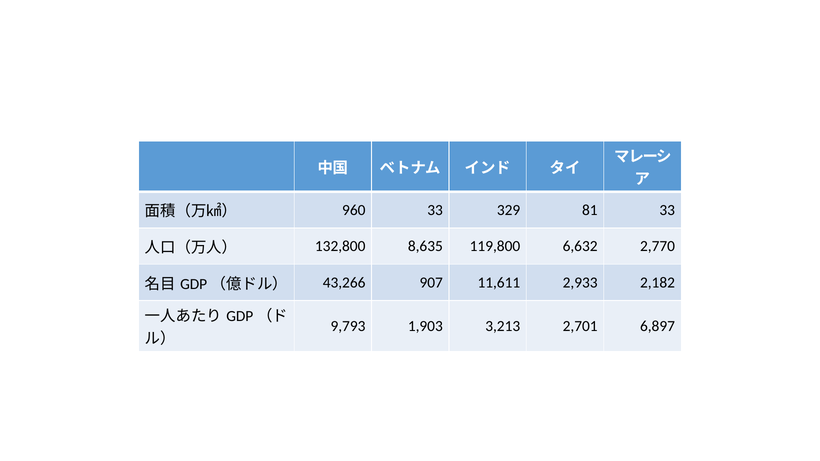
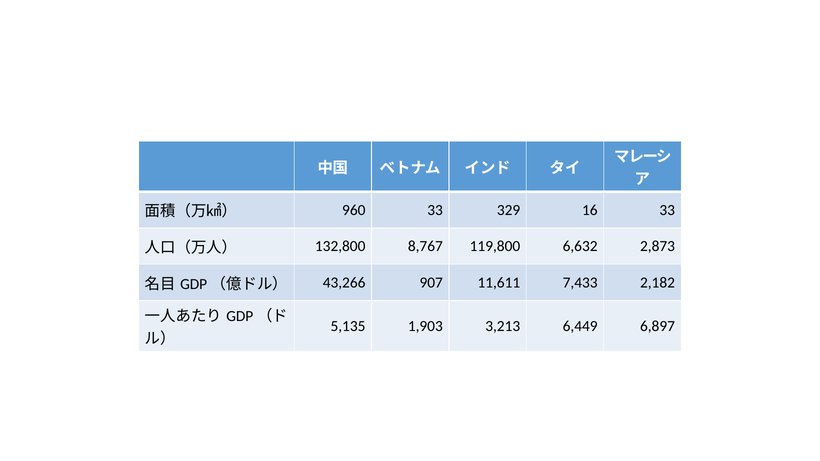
81: 81 -> 16
8,635: 8,635 -> 8,767
2,770: 2,770 -> 2,873
2,933: 2,933 -> 7,433
9,793: 9,793 -> 5,135
2,701: 2,701 -> 6,449
